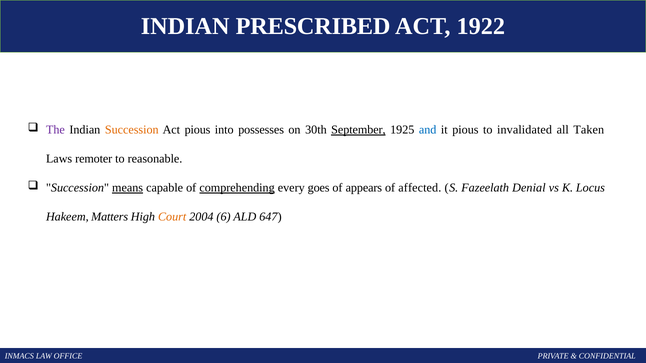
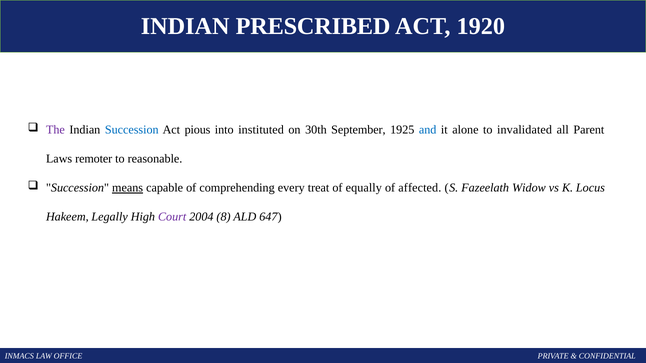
1922: 1922 -> 1920
Succession at (132, 130) colour: orange -> blue
possesses: possesses -> instituted
September underline: present -> none
it pious: pious -> alone
Taken: Taken -> Parent
comprehending underline: present -> none
goes: goes -> treat
appears: appears -> equally
Denial: Denial -> Widow
Matters: Matters -> Legally
Court colour: orange -> purple
6: 6 -> 8
